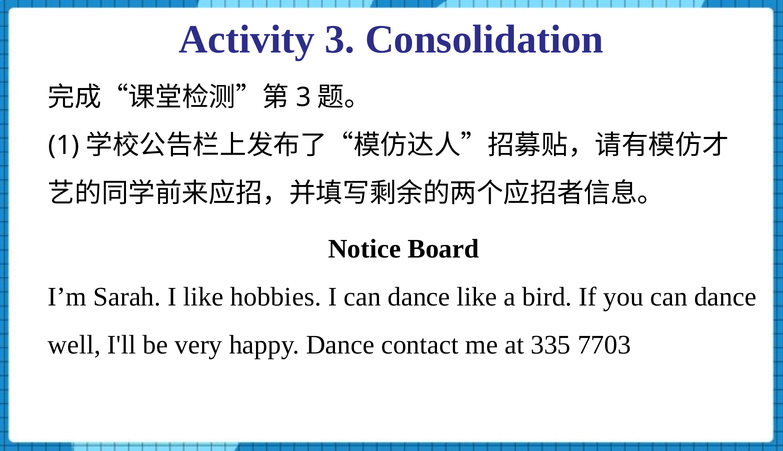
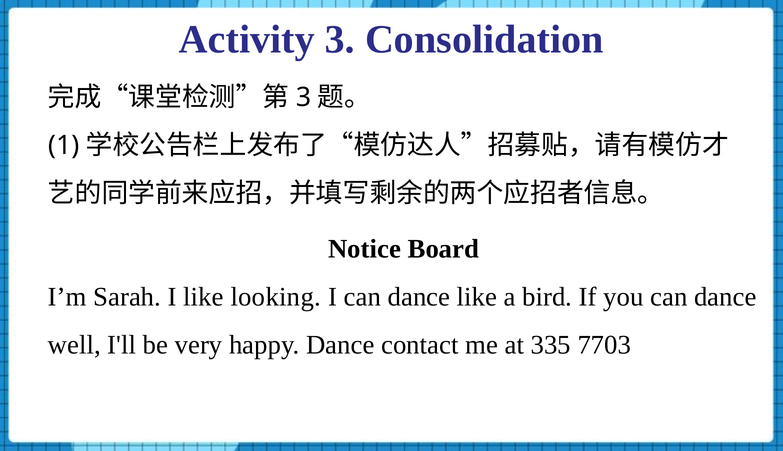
hobbies: hobbies -> looking
